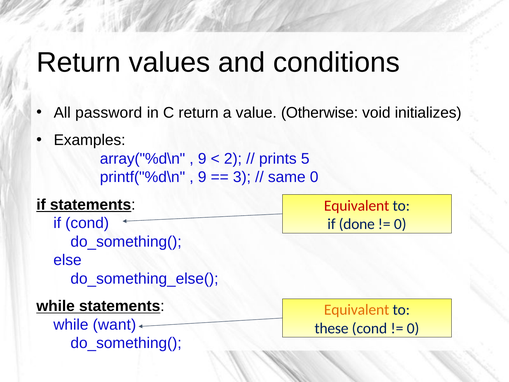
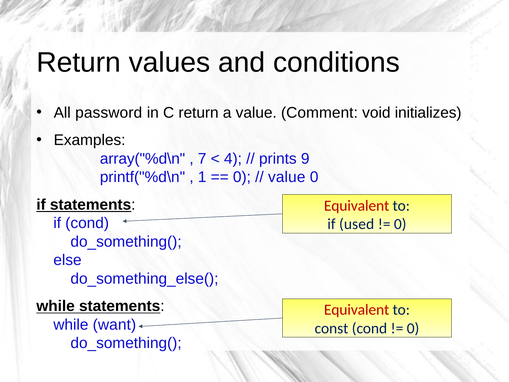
Otherwise: Otherwise -> Comment
9 at (202, 159): 9 -> 7
2: 2 -> 4
5: 5 -> 9
9 at (202, 177): 9 -> 1
3 at (242, 177): 3 -> 0
same at (287, 177): same -> value
done: done -> used
Equivalent at (357, 310) colour: orange -> red
these: these -> const
